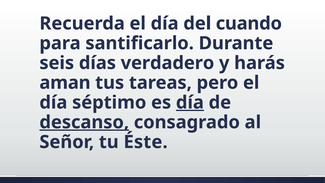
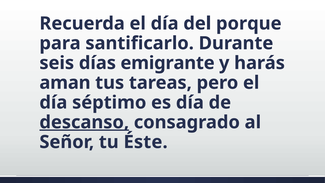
cuando: cuando -> porque
verdadero: verdadero -> emigrante
día at (190, 102) underline: present -> none
